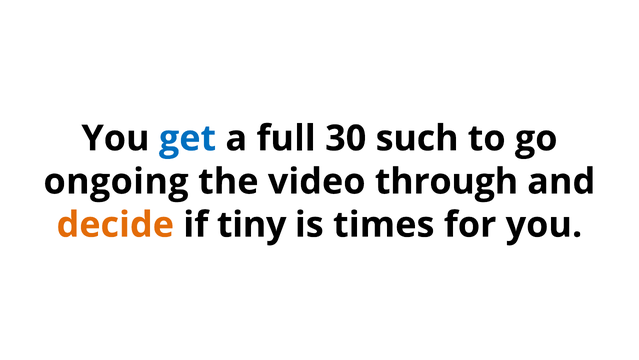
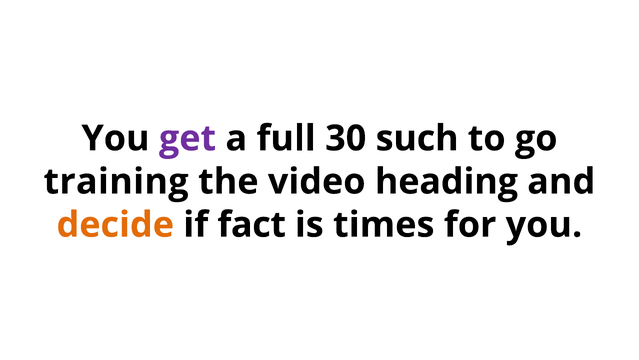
get colour: blue -> purple
ongoing: ongoing -> training
through: through -> heading
tiny: tiny -> fact
